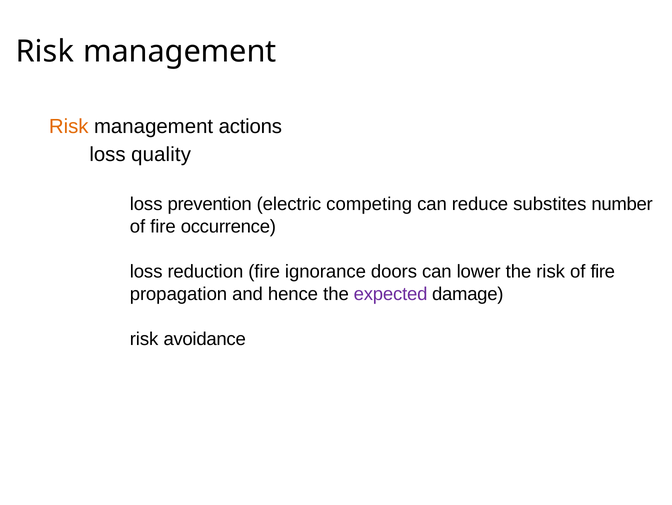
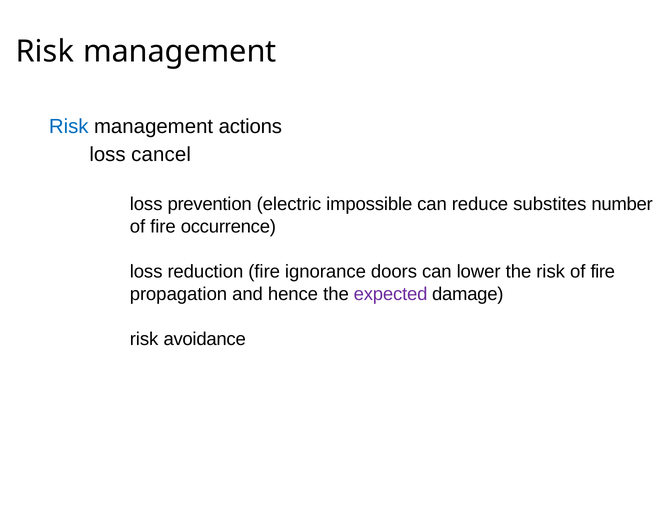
Risk at (69, 127) colour: orange -> blue
quality: quality -> cancel
competing: competing -> impossible
